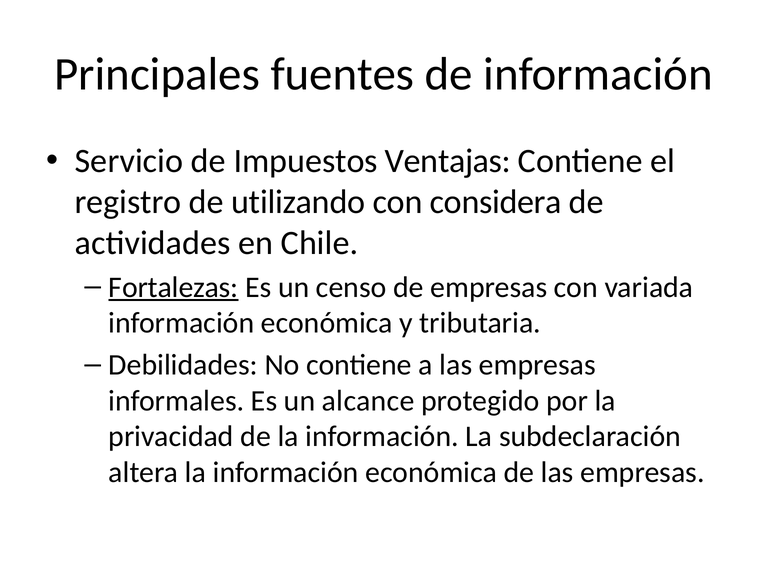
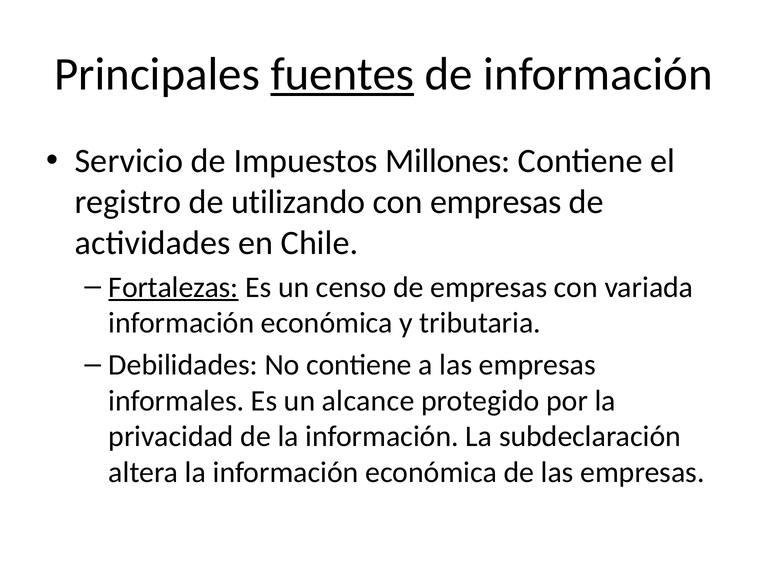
fuentes underline: none -> present
Ventajas: Ventajas -> Millones
con considera: considera -> empresas
